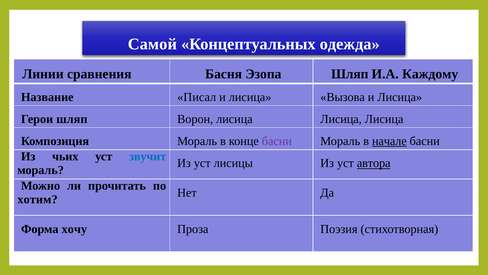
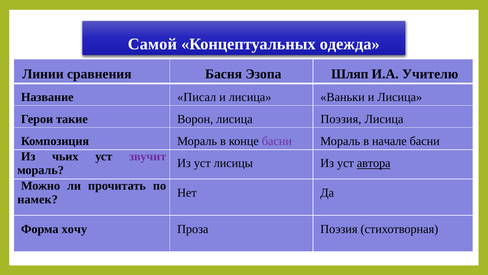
Каждому: Каждому -> Учителю
Вызова: Вызова -> Ваньки
Герои шляп: шляп -> такие
Ворон лисица Лисица: Лисица -> Поэзия
начале underline: present -> none
звучит colour: blue -> purple
хотим: хотим -> намек
